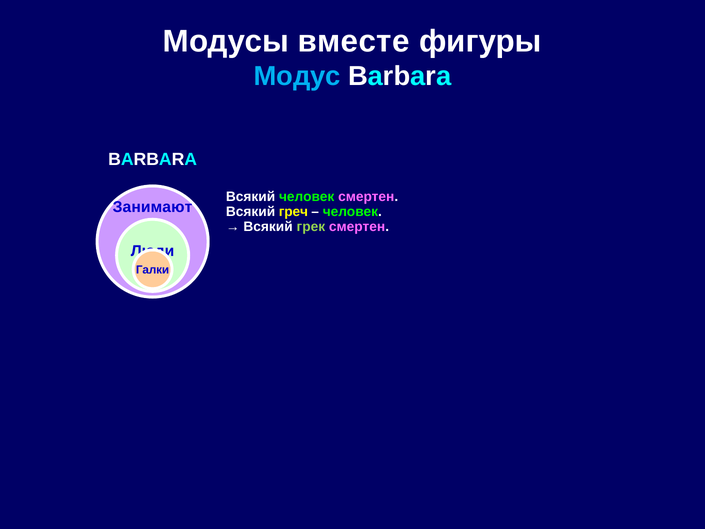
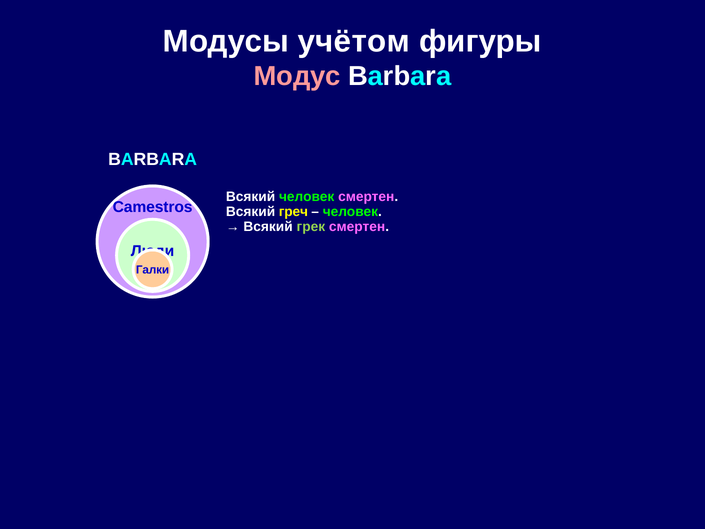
вместе: вместе -> учётом
Модус colour: light blue -> pink
Занимают: Занимают -> Camestros
